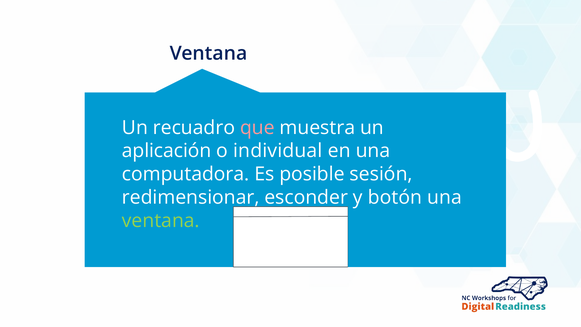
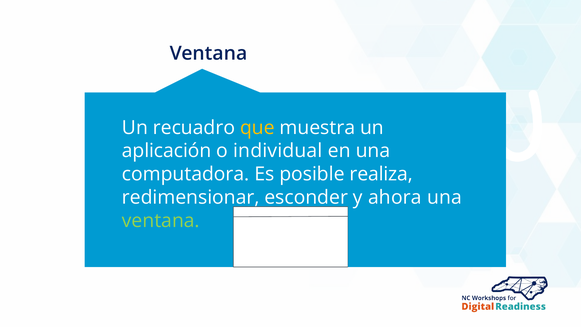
que colour: pink -> yellow
sesión: sesión -> realiza
botón: botón -> ahora
